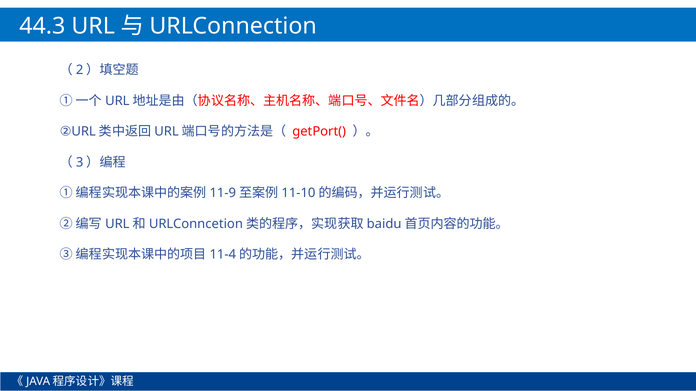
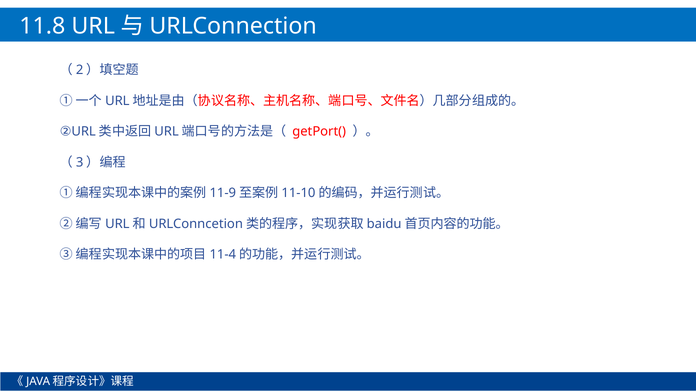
44.3: 44.3 -> 11.8
